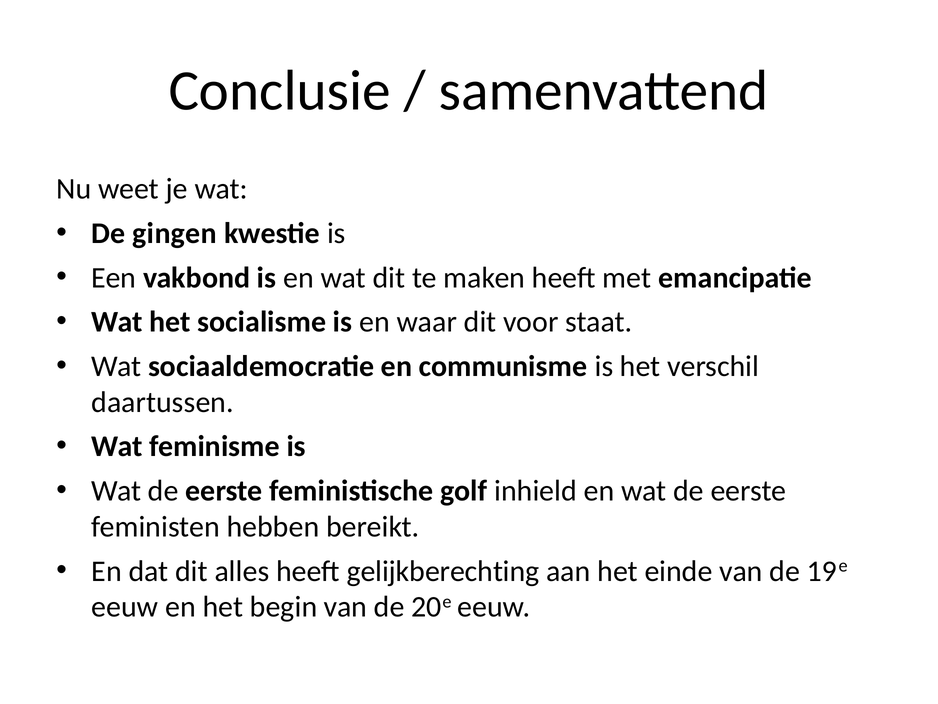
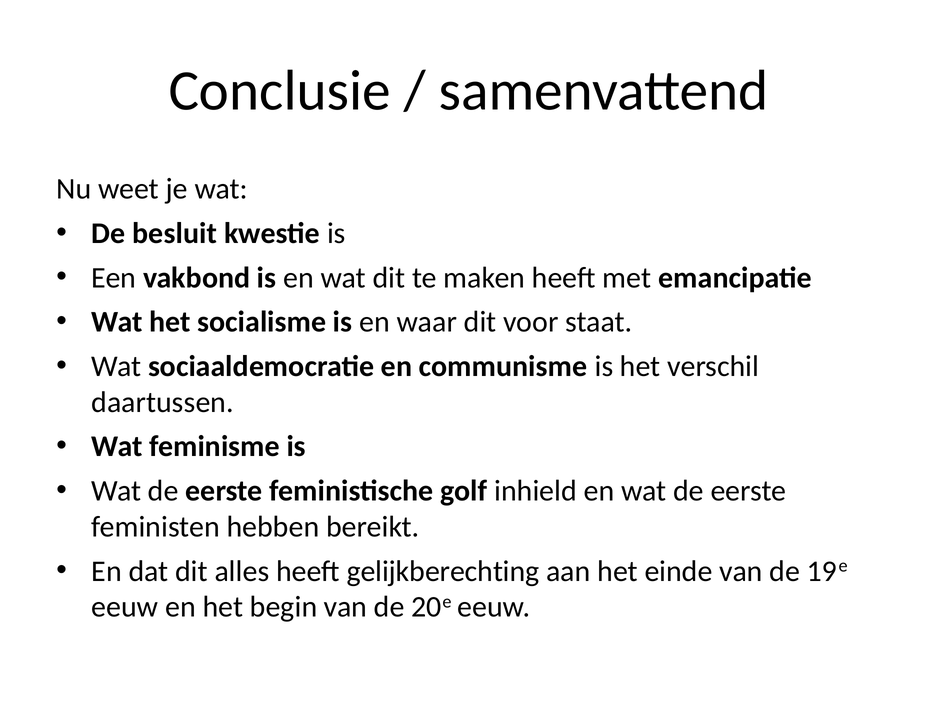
gingen: gingen -> besluit
